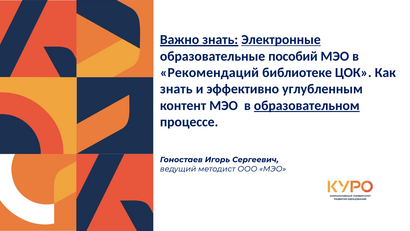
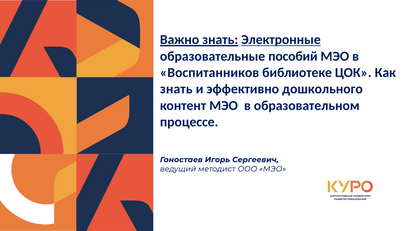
Рекомендаций: Рекомендаций -> Воспитанников
углубленным: углубленным -> дошкольного
образовательном underline: present -> none
